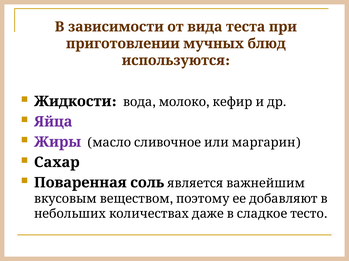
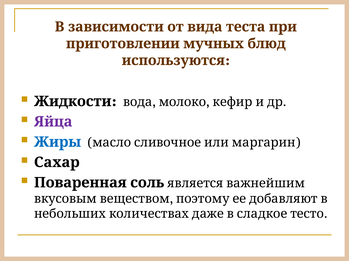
Жиры colour: purple -> blue
